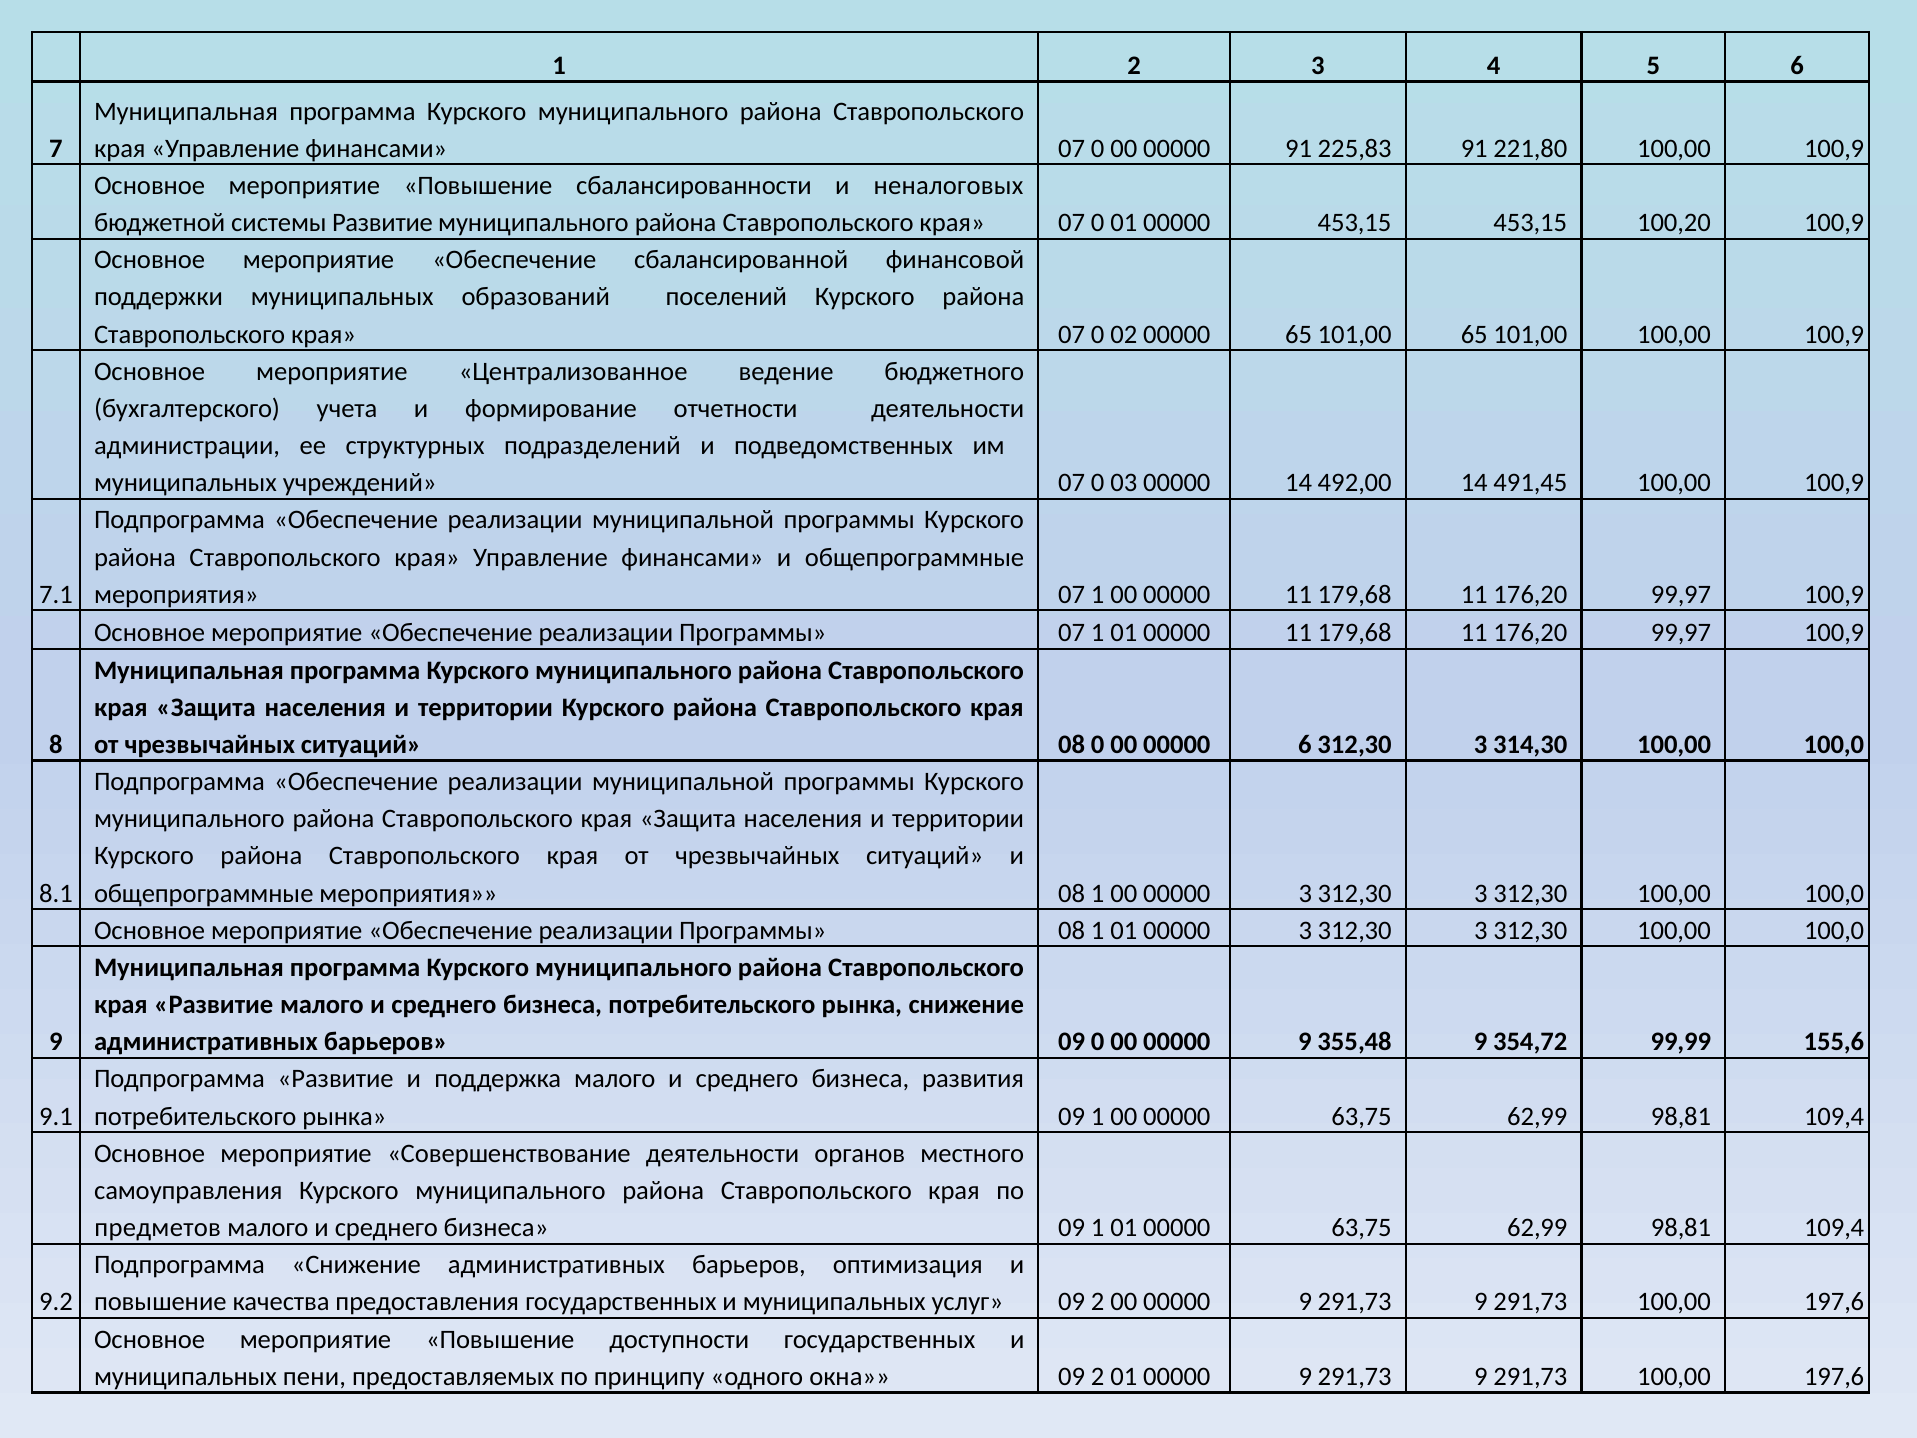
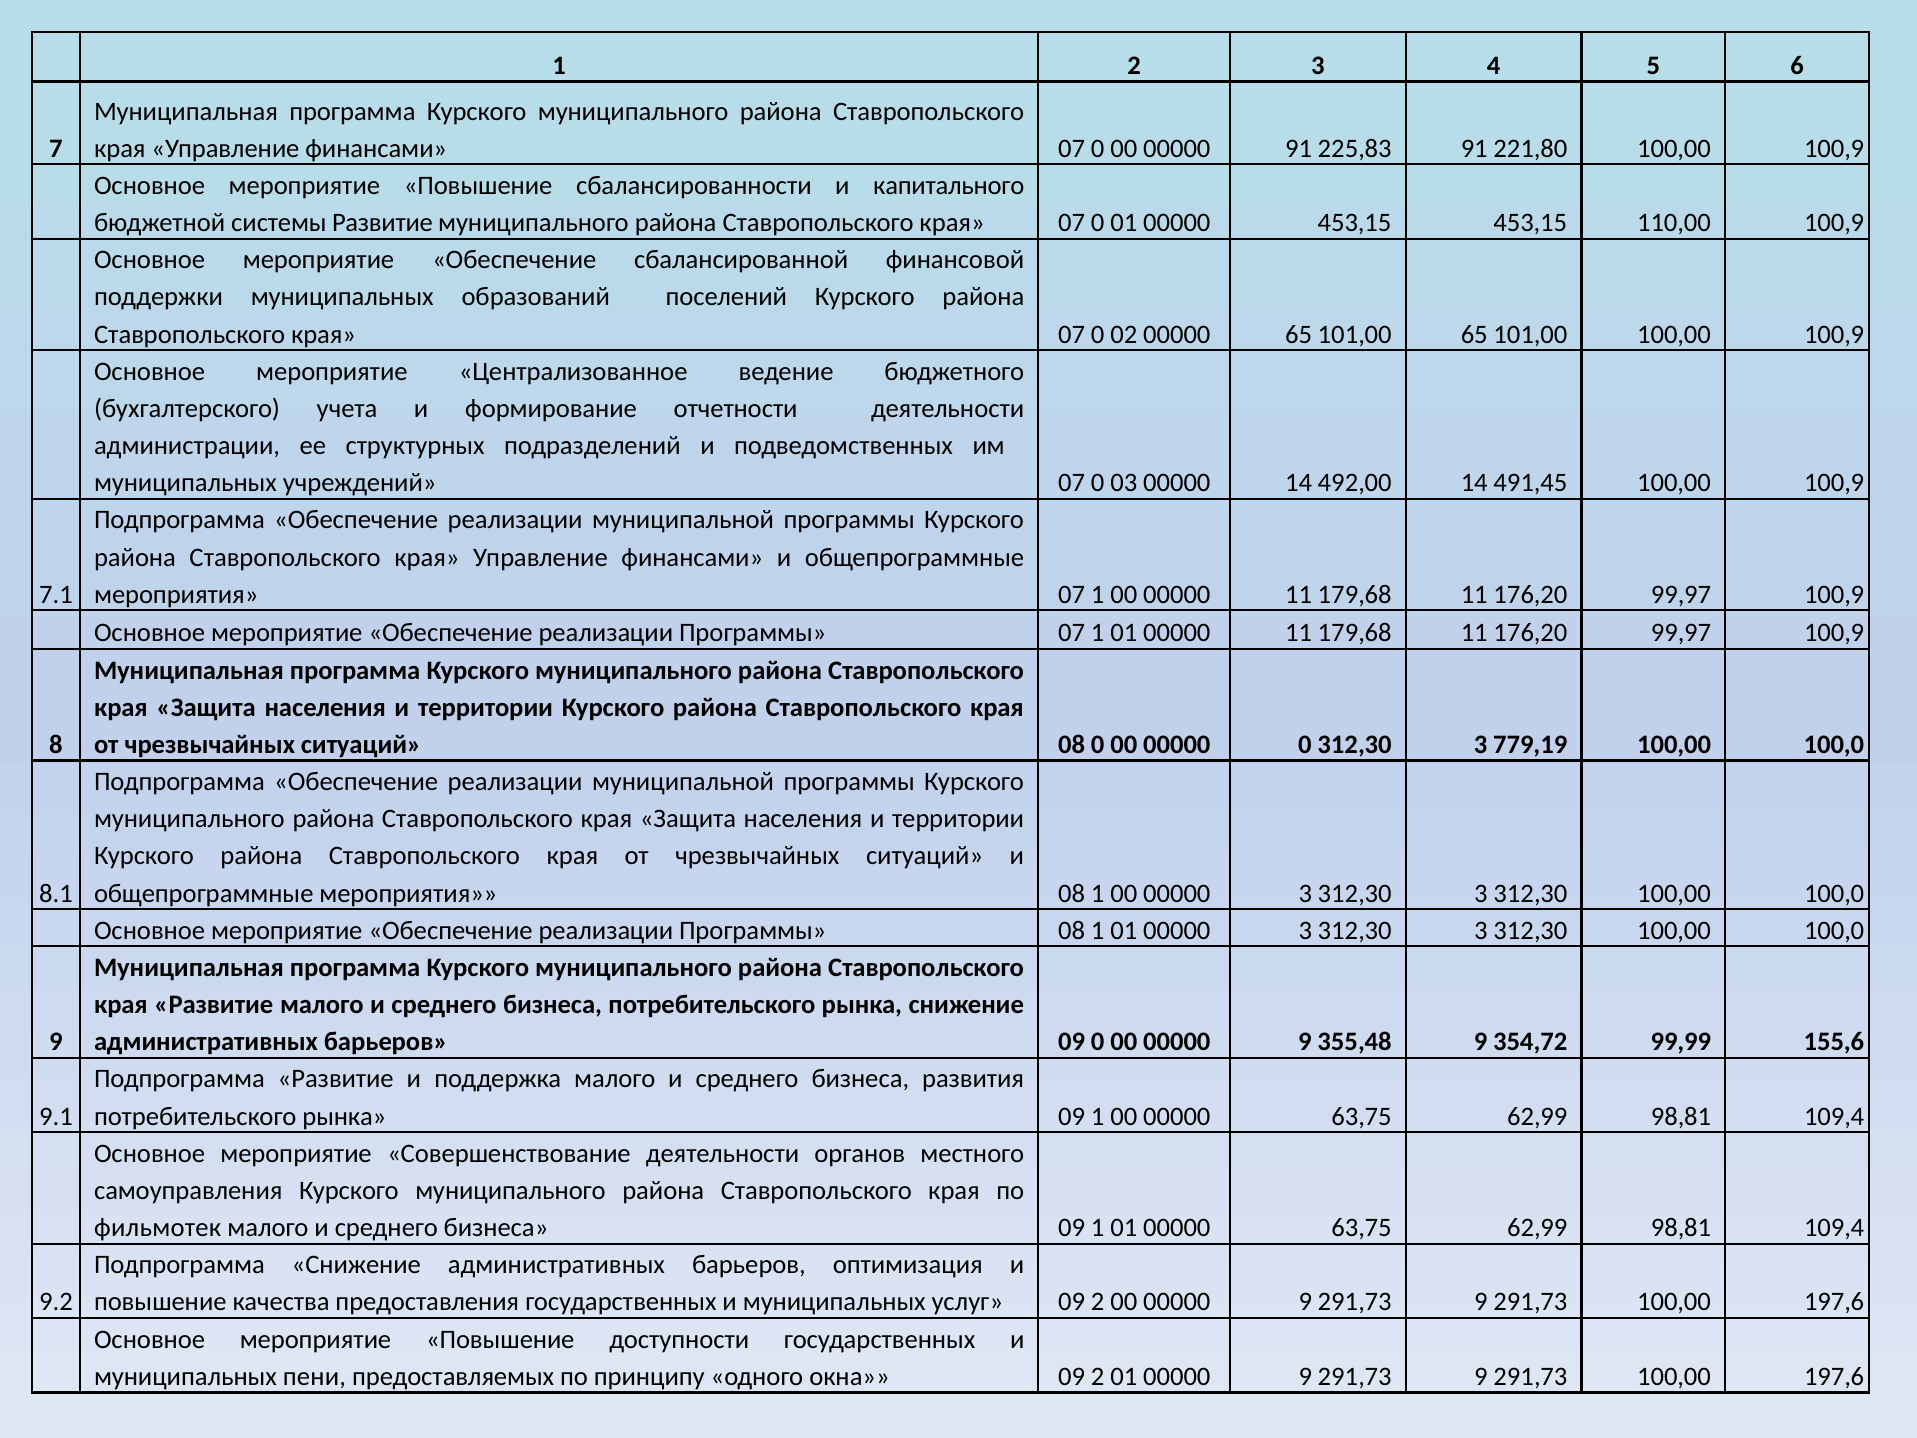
неналоговых: неналоговых -> капитального
100,20: 100,20 -> 110,00
00000 6: 6 -> 0
314,30: 314,30 -> 779,19
предметов: предметов -> фильмотек
